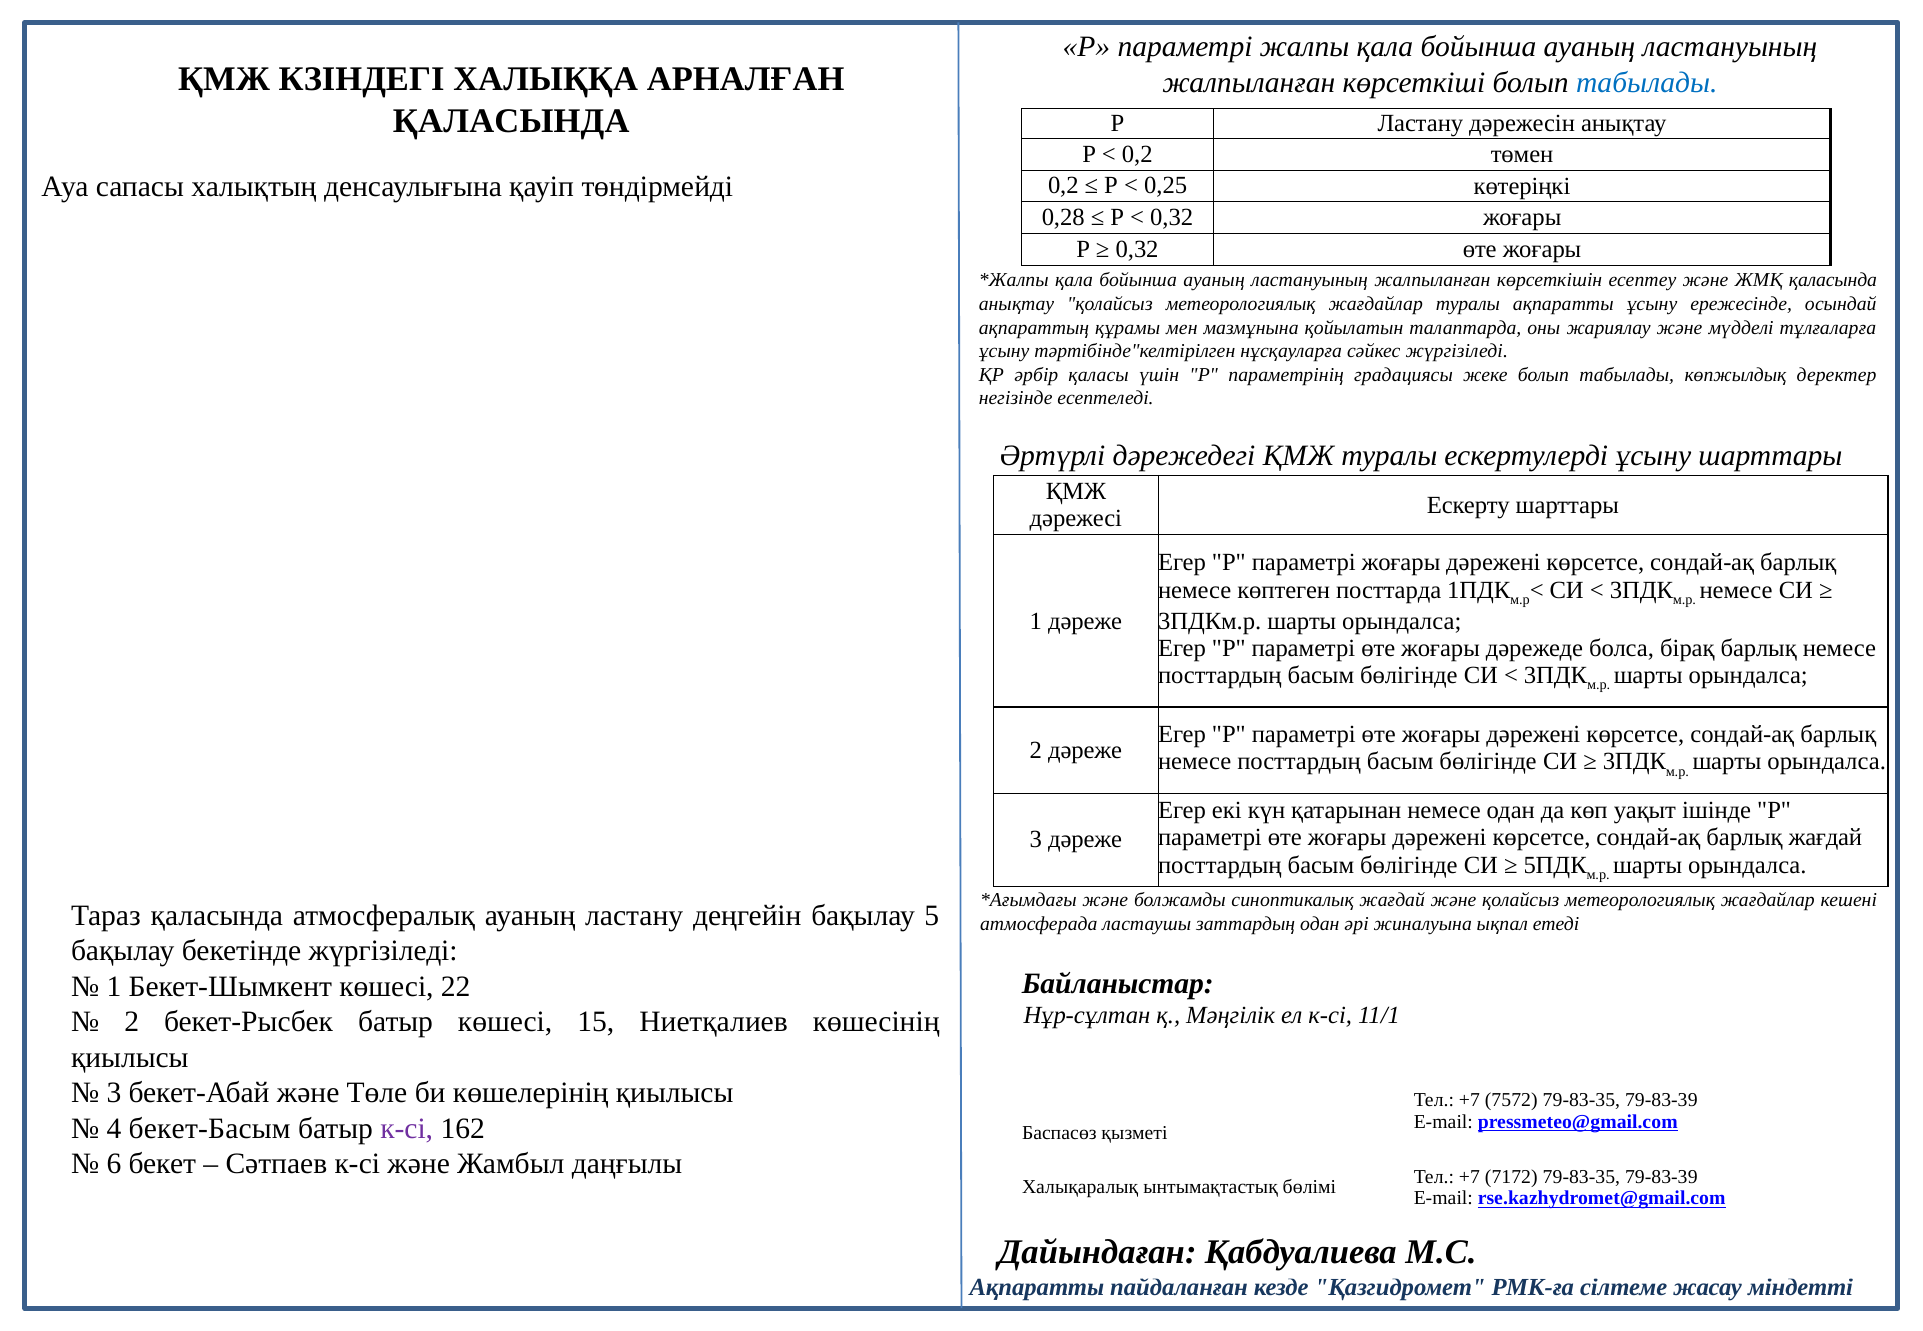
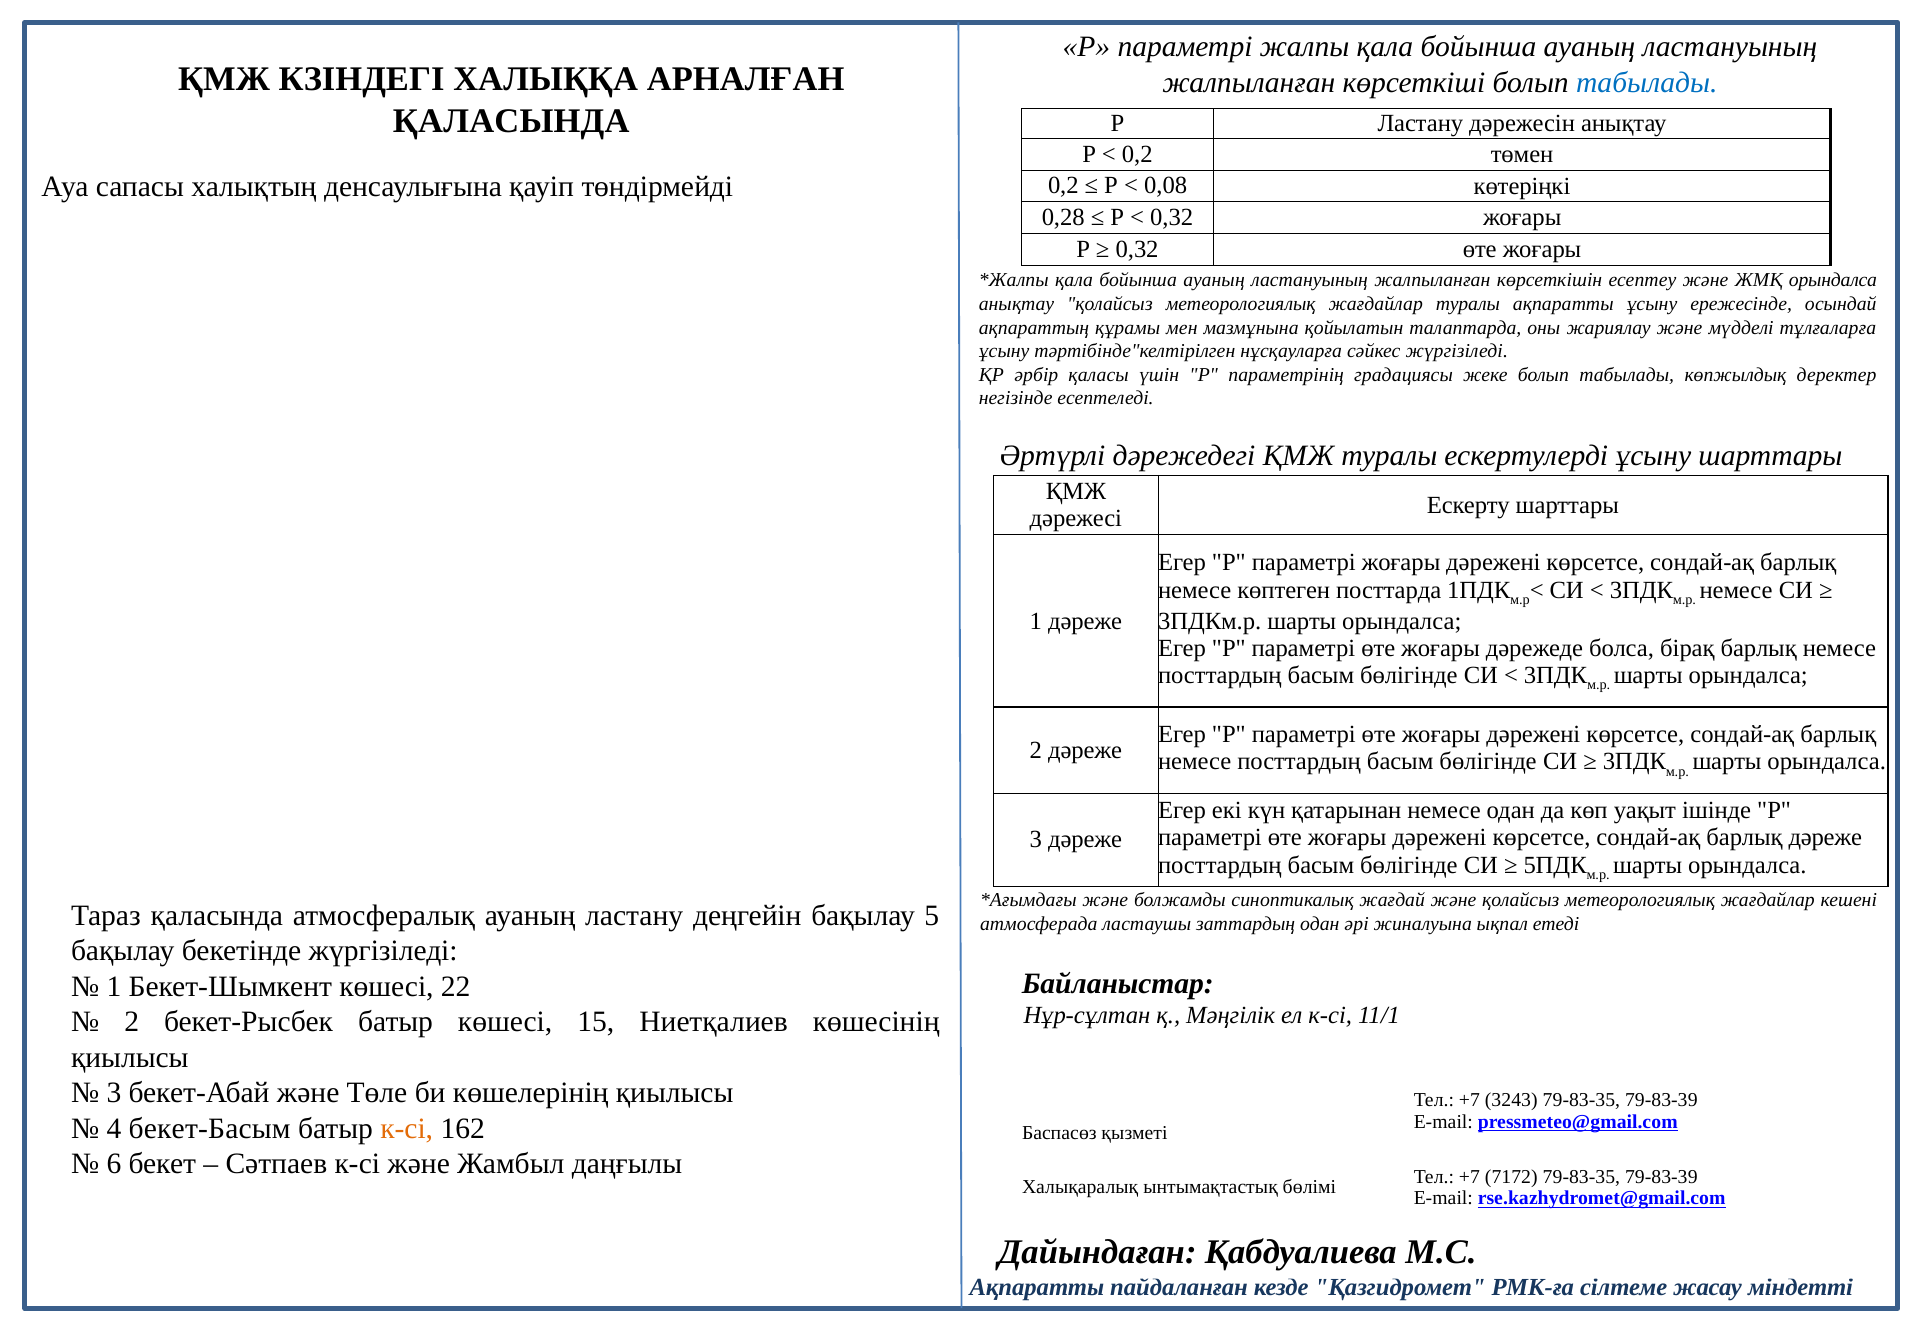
0,25: 0,25 -> 0,08
ЖМҚ қаласында: қаласында -> орындалса
барлық жағдай: жағдай -> дәреже
7572: 7572 -> 3243
к-сі at (407, 1129) colour: purple -> orange
